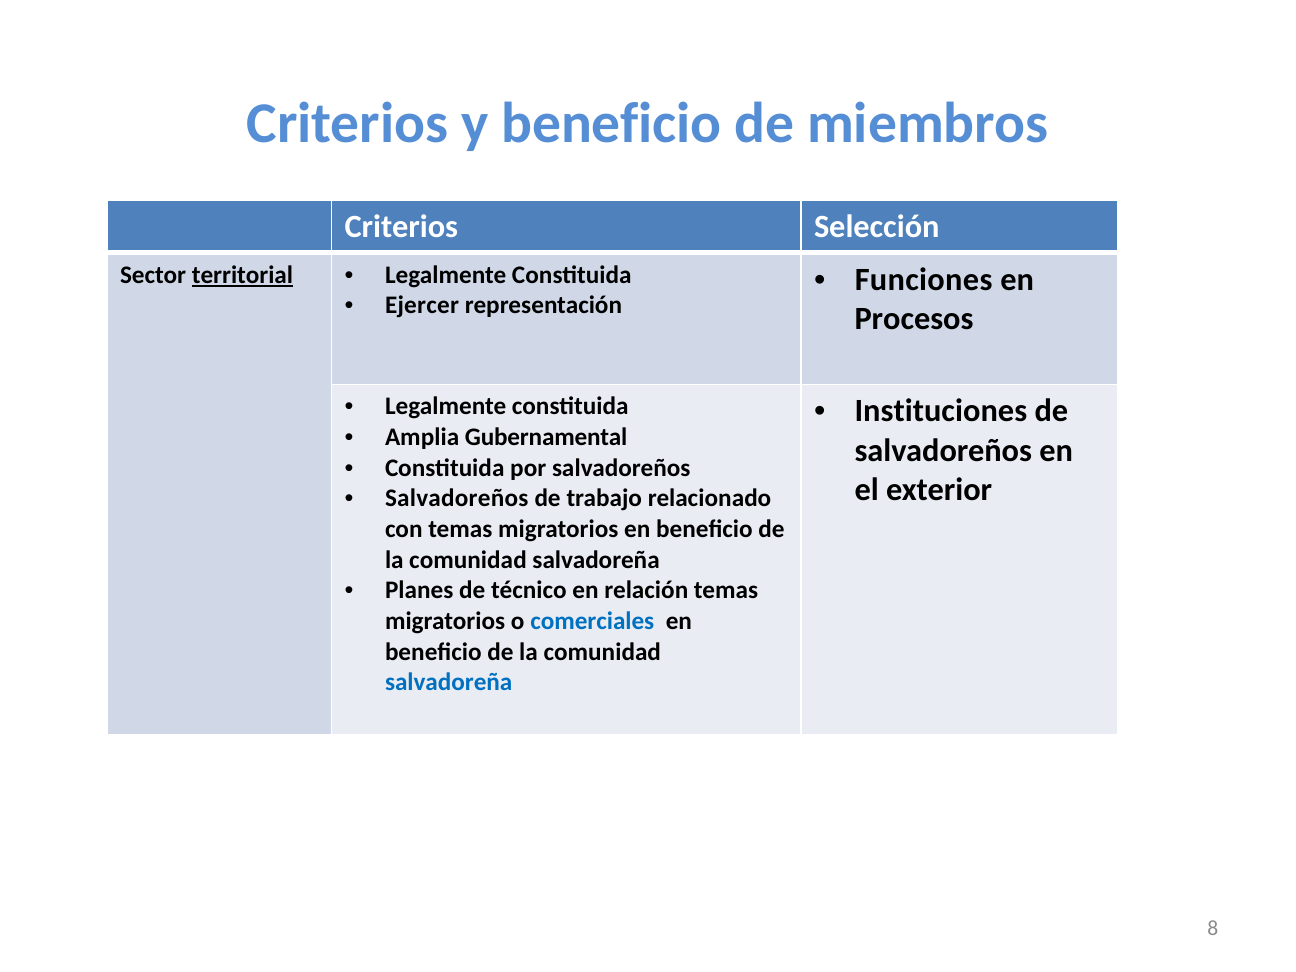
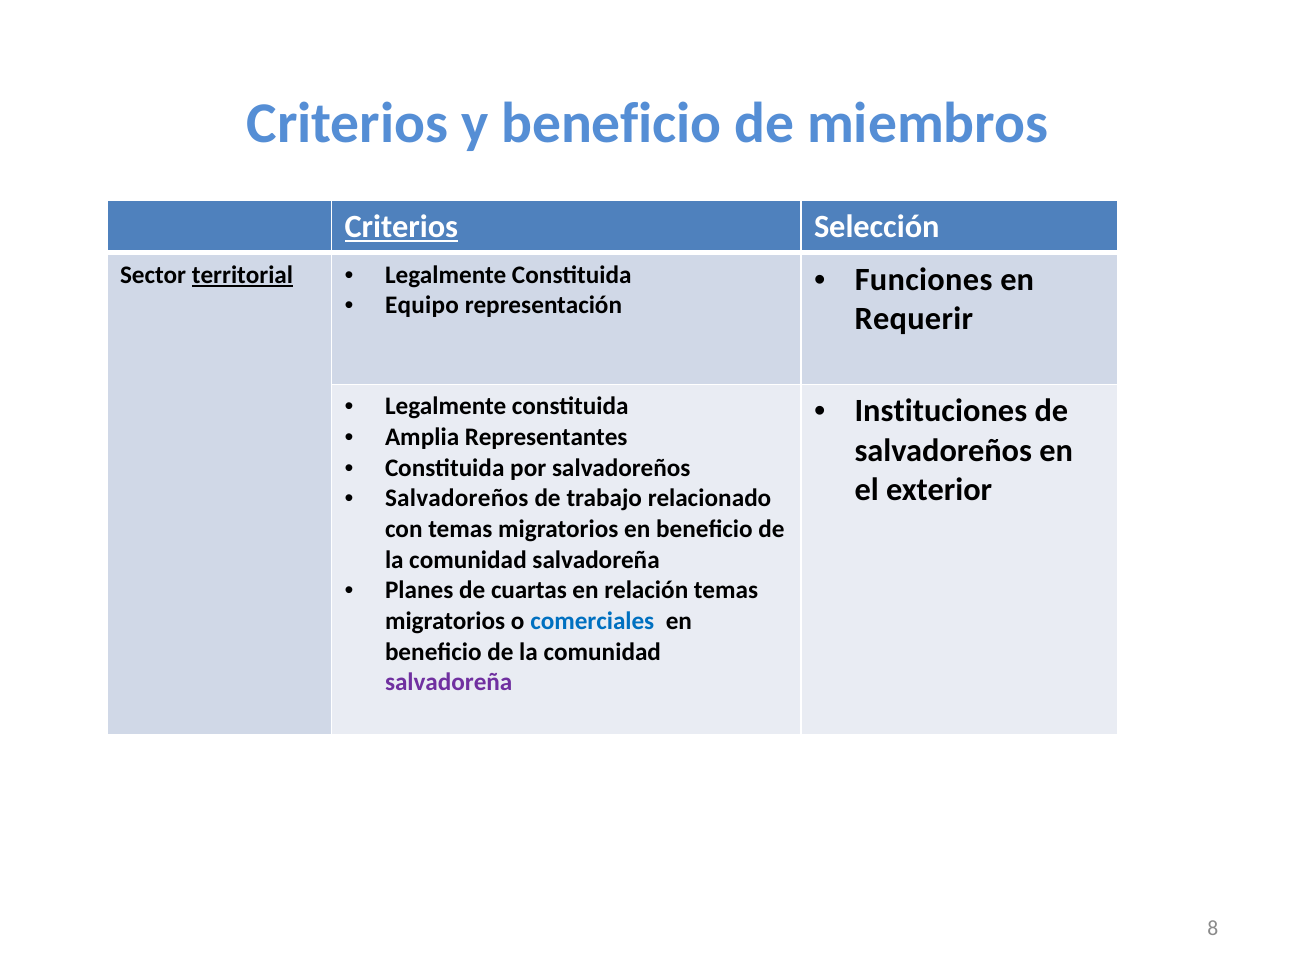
Criterios at (401, 227) underline: none -> present
Ejercer: Ejercer -> Equipo
Procesos: Procesos -> Requerir
Gubernamental: Gubernamental -> Representantes
técnico: técnico -> cuartas
salvadoreña at (449, 683) colour: blue -> purple
